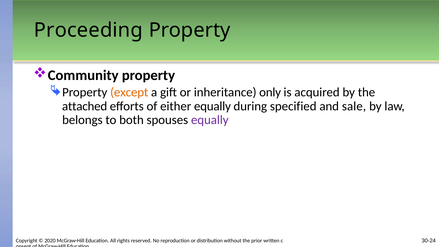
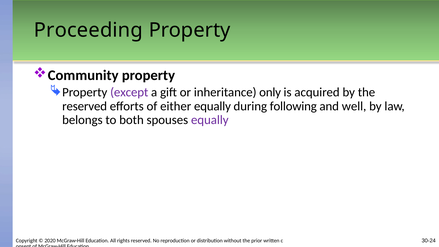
except colour: orange -> purple
attached at (85, 106): attached -> reserved
specified: specified -> following
sale: sale -> well
